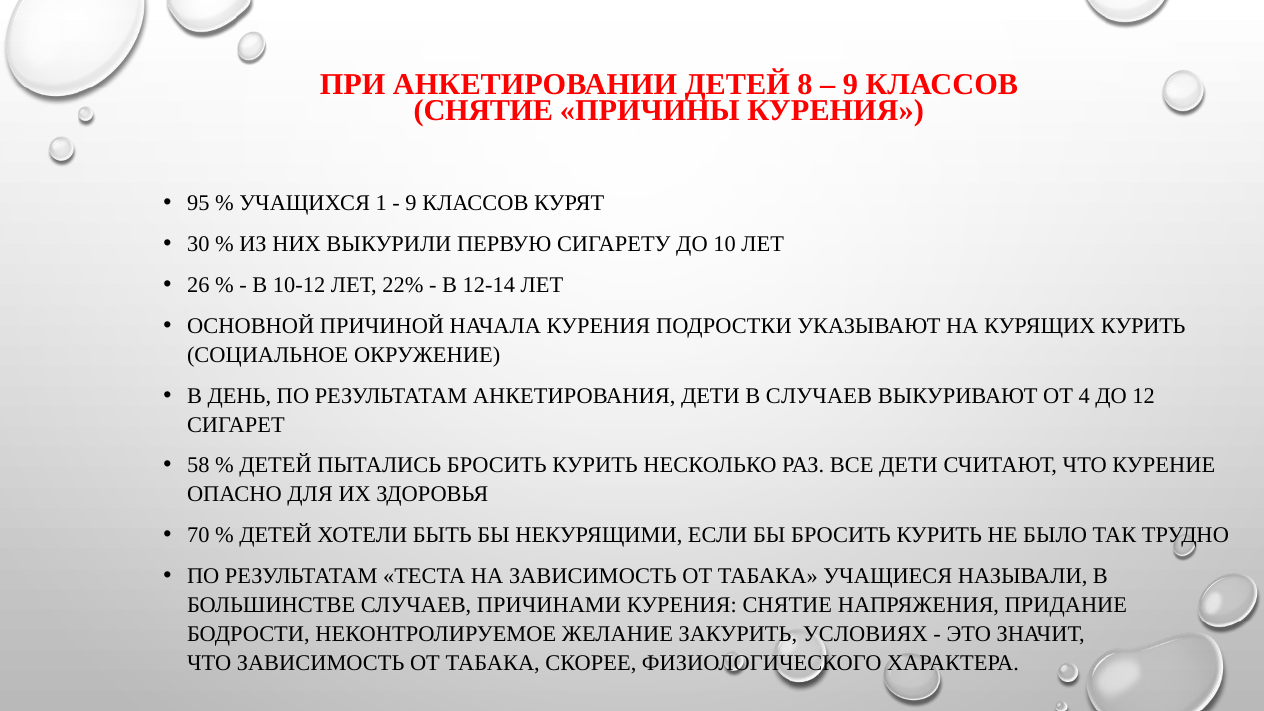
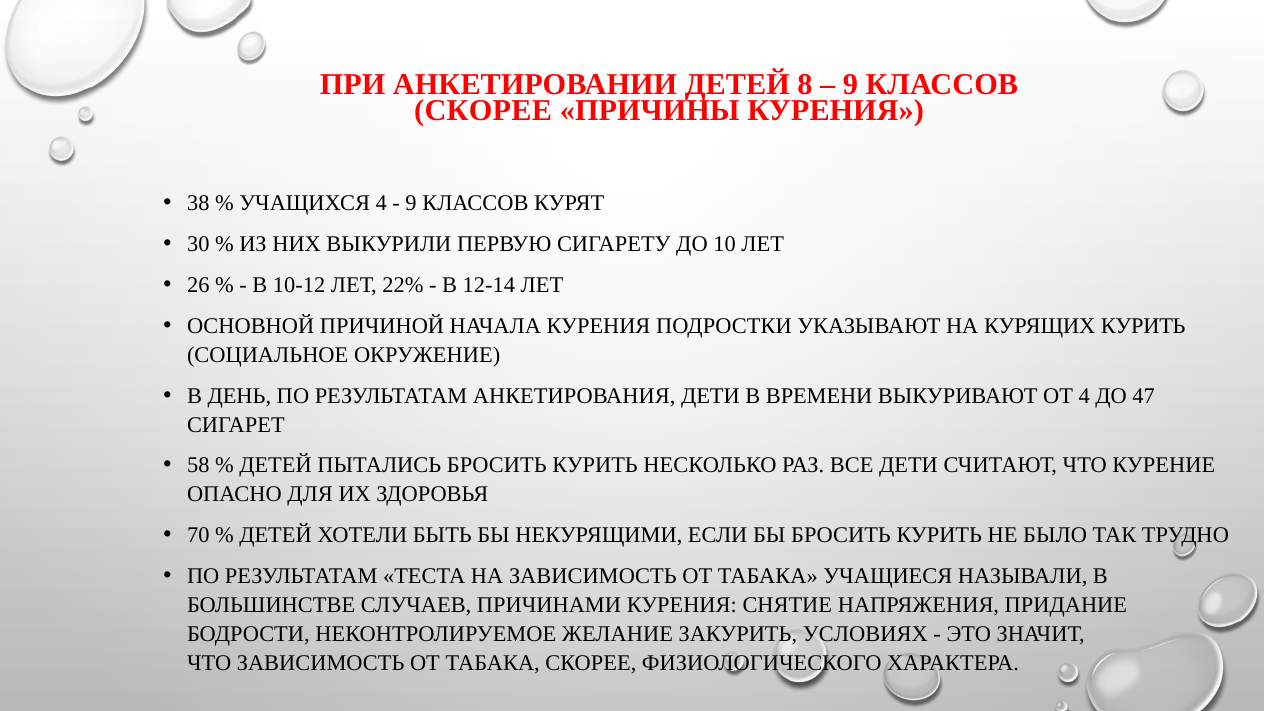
СНЯТИЕ at (483, 111): СНЯТИЕ -> СКОРЕЕ
95: 95 -> 38
УЧАЩИХСЯ 1: 1 -> 4
В СЛУЧАЕВ: СЛУЧАЕВ -> ВРЕМЕНИ
12: 12 -> 47
